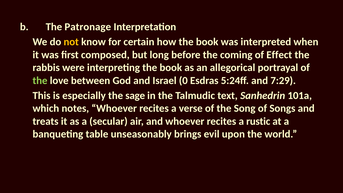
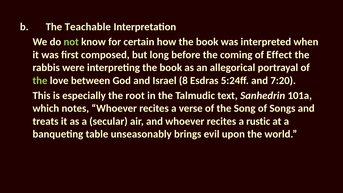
Patronage: Patronage -> Teachable
not colour: yellow -> light green
0: 0 -> 8
7:29: 7:29 -> 7:20
sage: sage -> root
